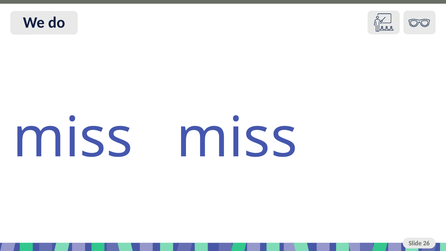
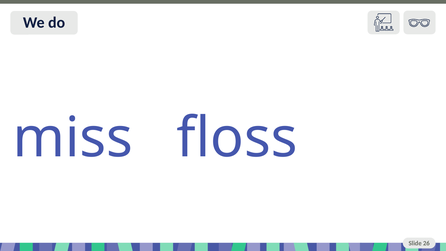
miss miss: miss -> floss
